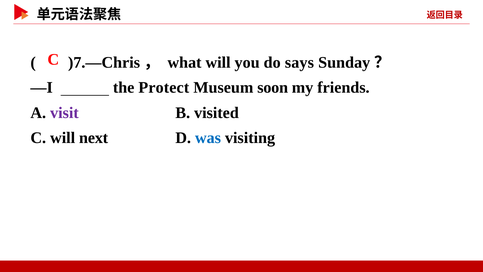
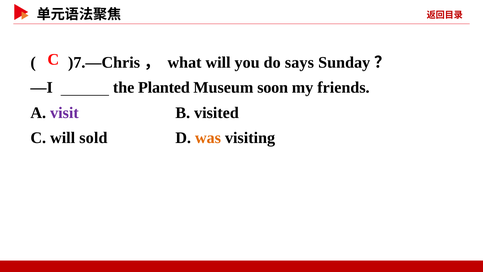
Protect: Protect -> Planted
next: next -> sold
was colour: blue -> orange
